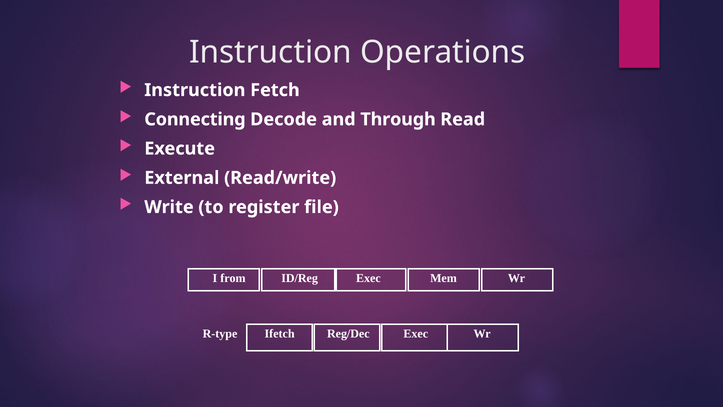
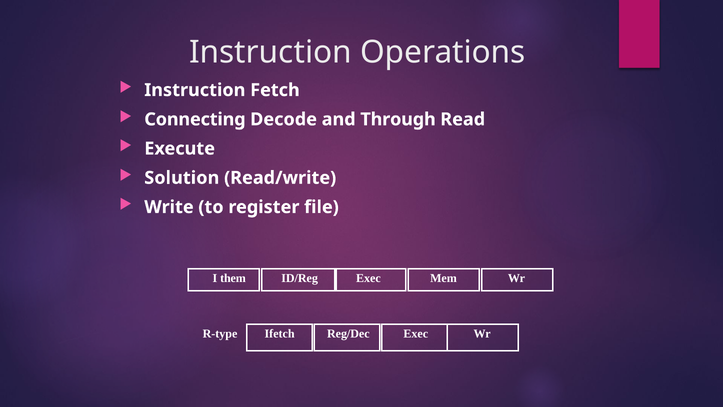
External: External -> Solution
from: from -> them
